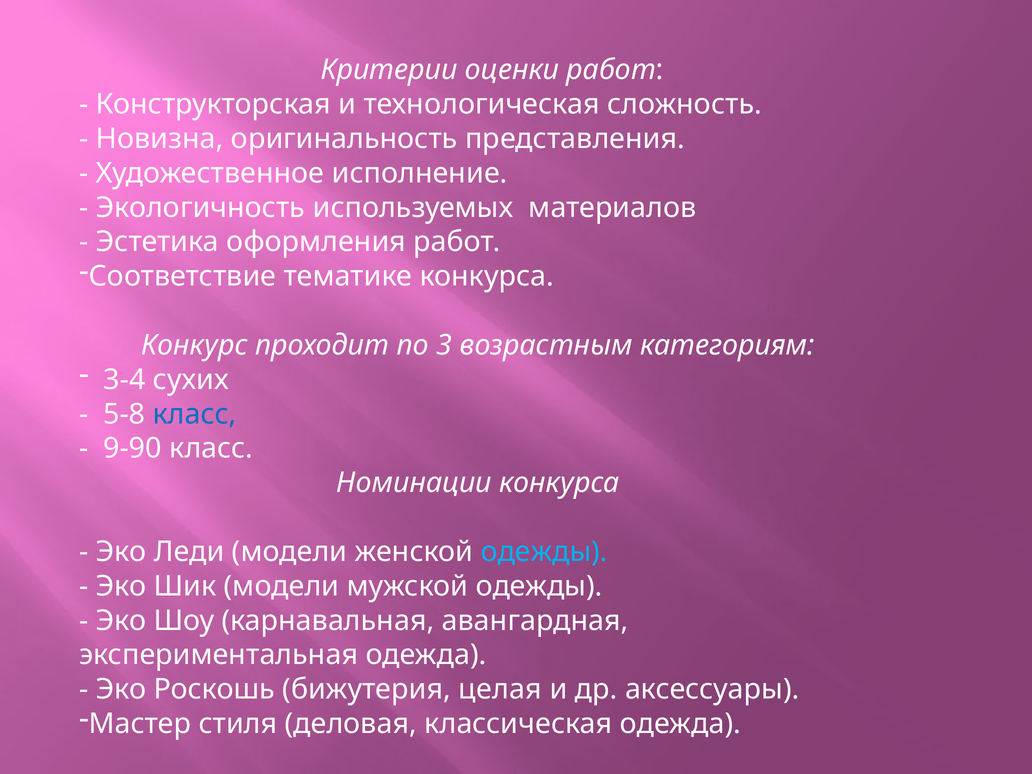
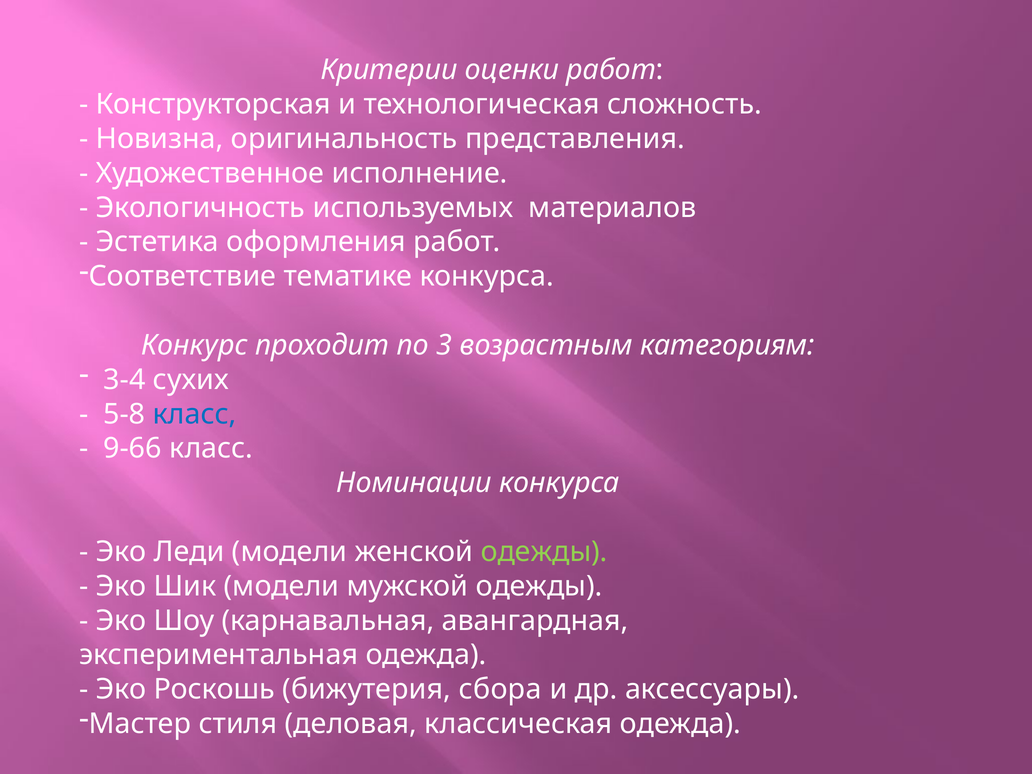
9-90: 9-90 -> 9-66
одежды at (544, 552) colour: light blue -> light green
целая: целая -> сбора
